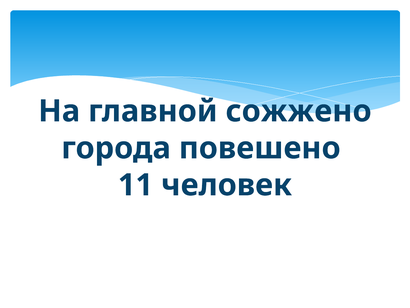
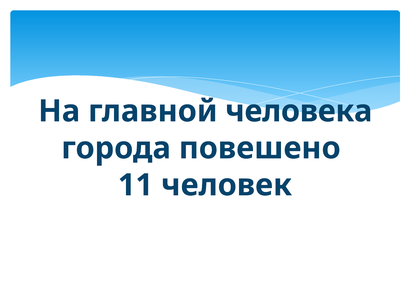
сожжено: сожжено -> человека
